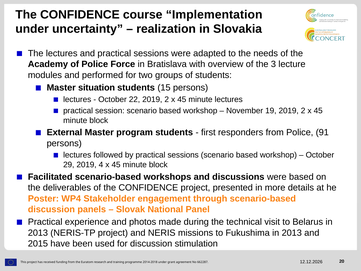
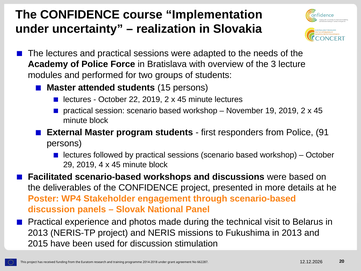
situation: situation -> attended
